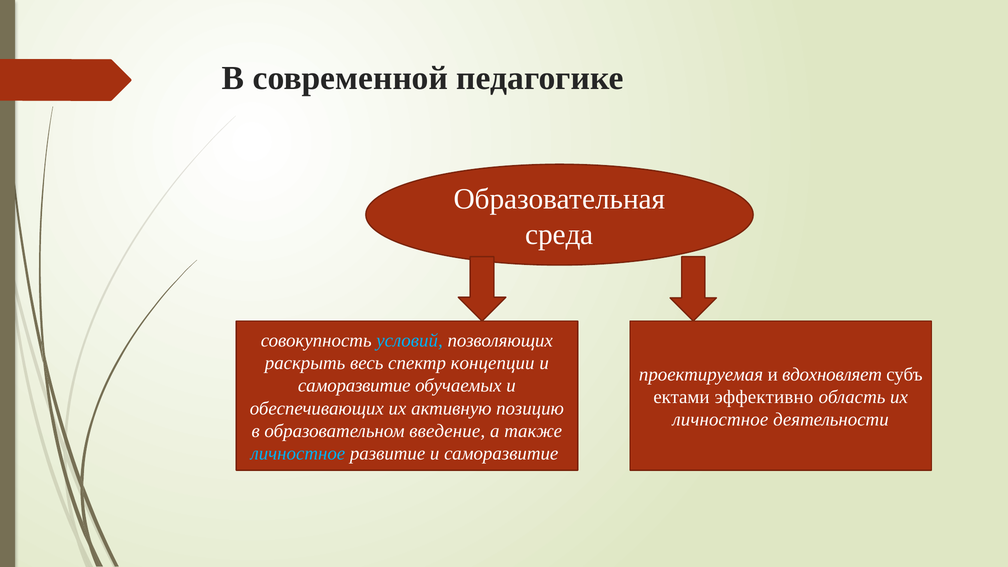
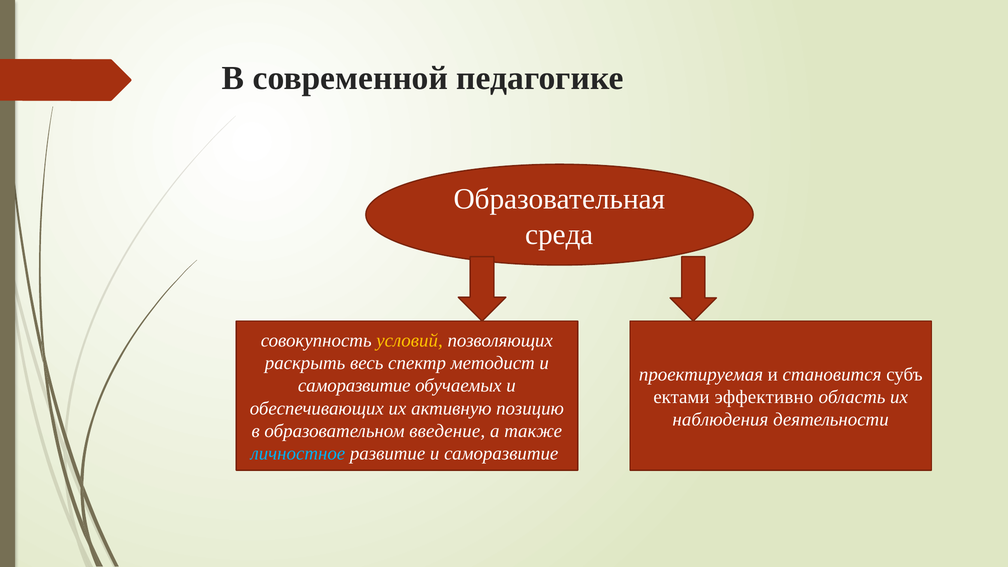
условий colour: light blue -> yellow
концепции: концепции -> методист
вдохновляет: вдохновляет -> становится
личностное at (720, 420): личностное -> наблюдения
